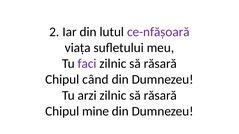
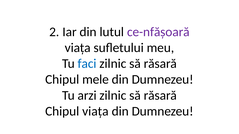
faci colour: purple -> blue
când: când -> mele
Chipul mine: mine -> viața
